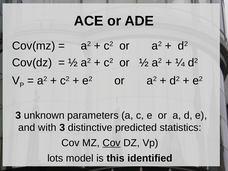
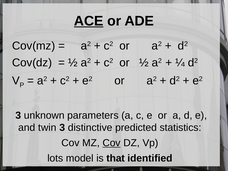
ACE underline: none -> present
with: with -> twin
this: this -> that
